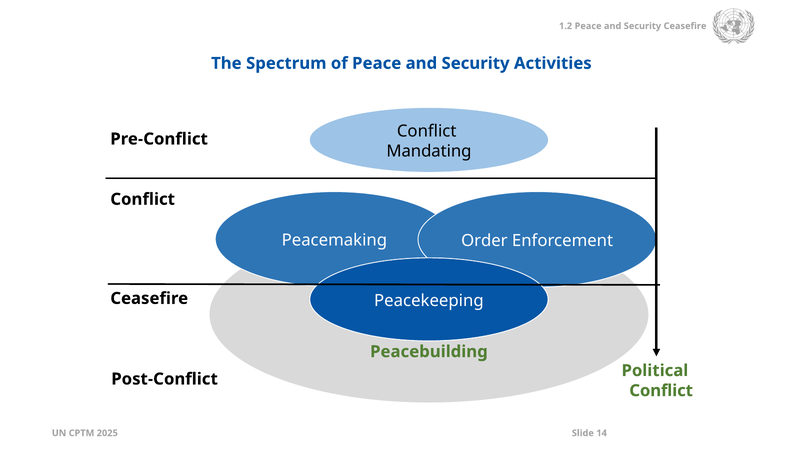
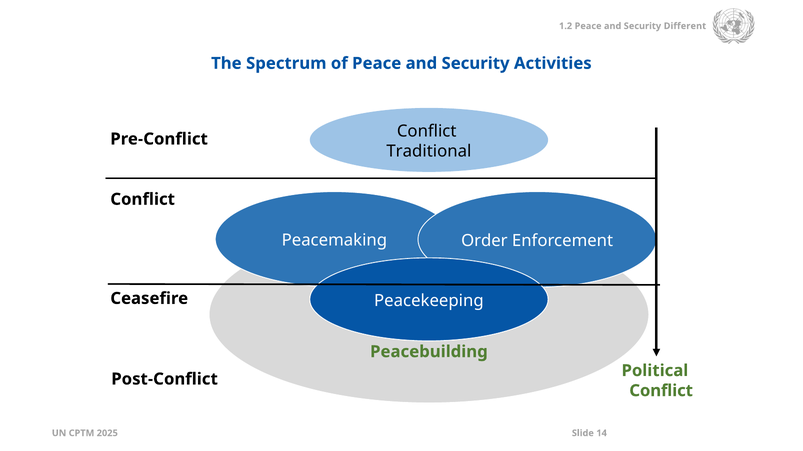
Security Ceasefire: Ceasefire -> Different
Mandating: Mandating -> Traditional
